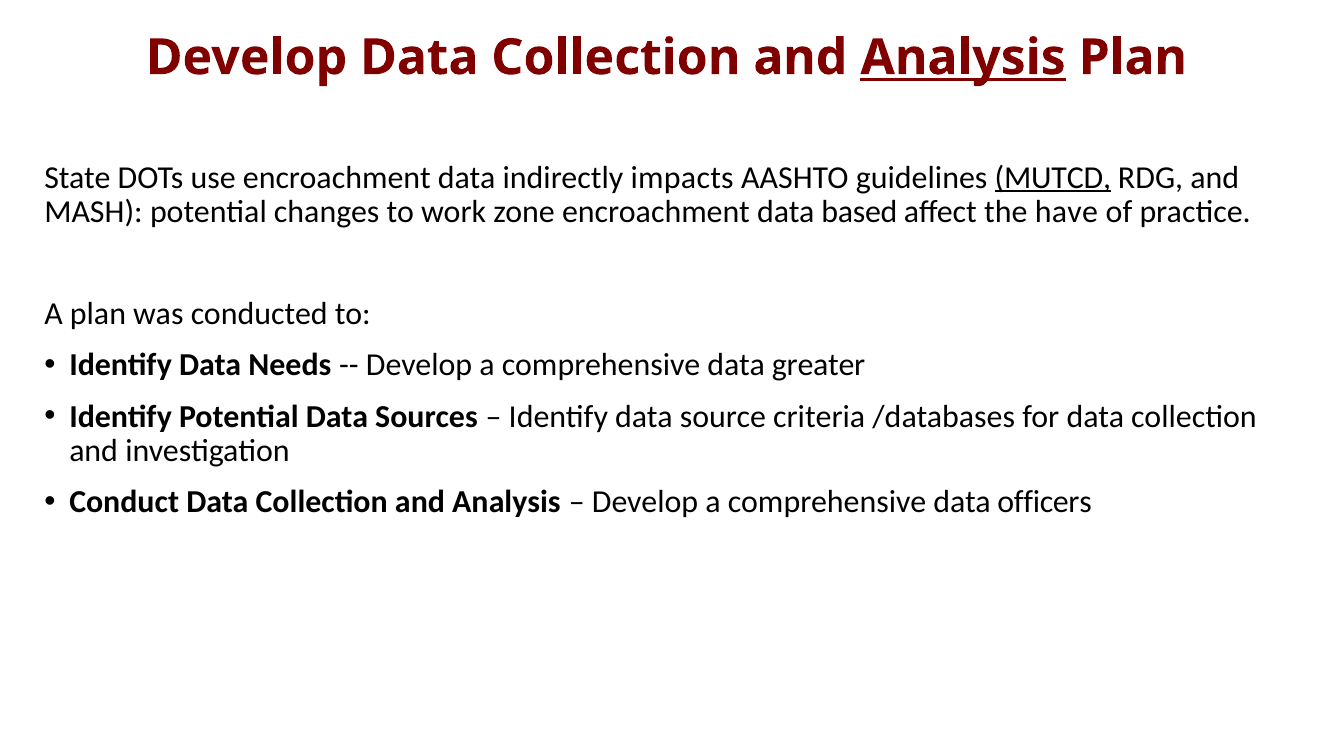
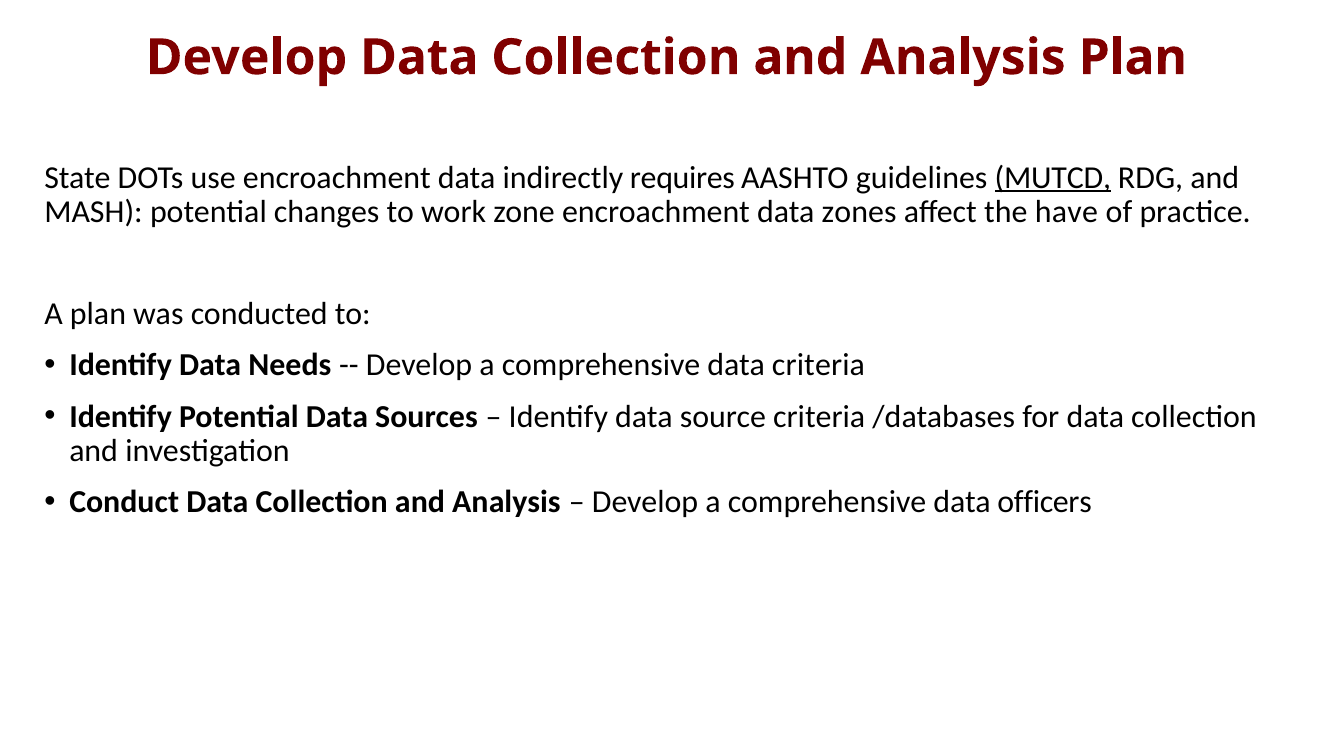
Analysis at (963, 58) underline: present -> none
impacts: impacts -> requires
based: based -> zones
data greater: greater -> criteria
